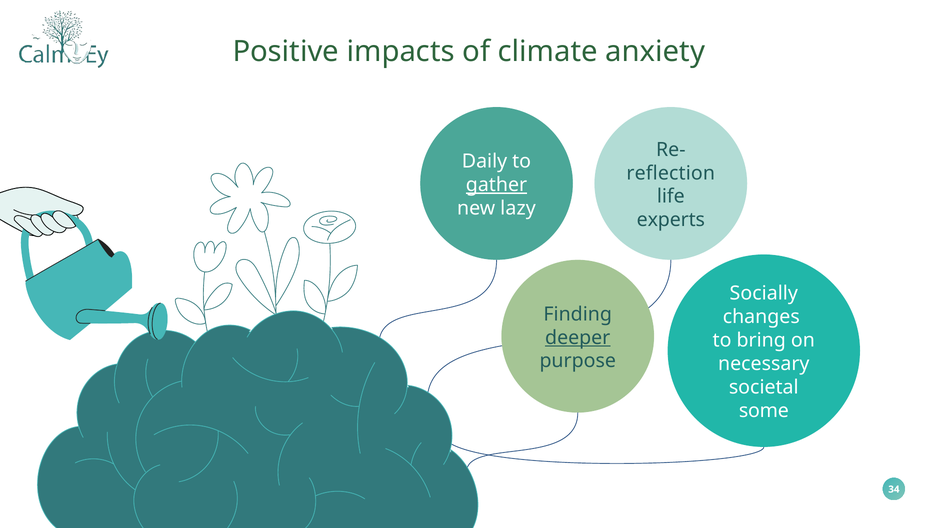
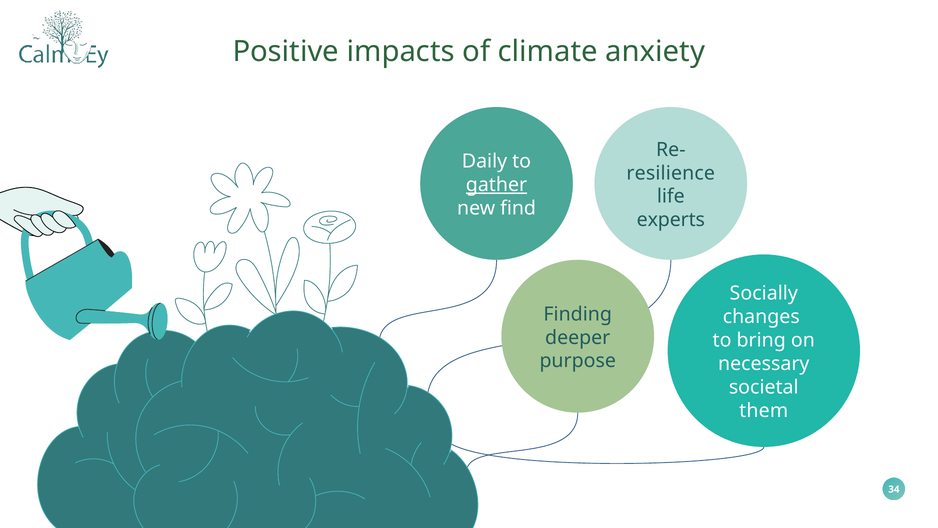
reflection: reflection -> resilience
lazy: lazy -> find
deeper underline: present -> none
some: some -> them
